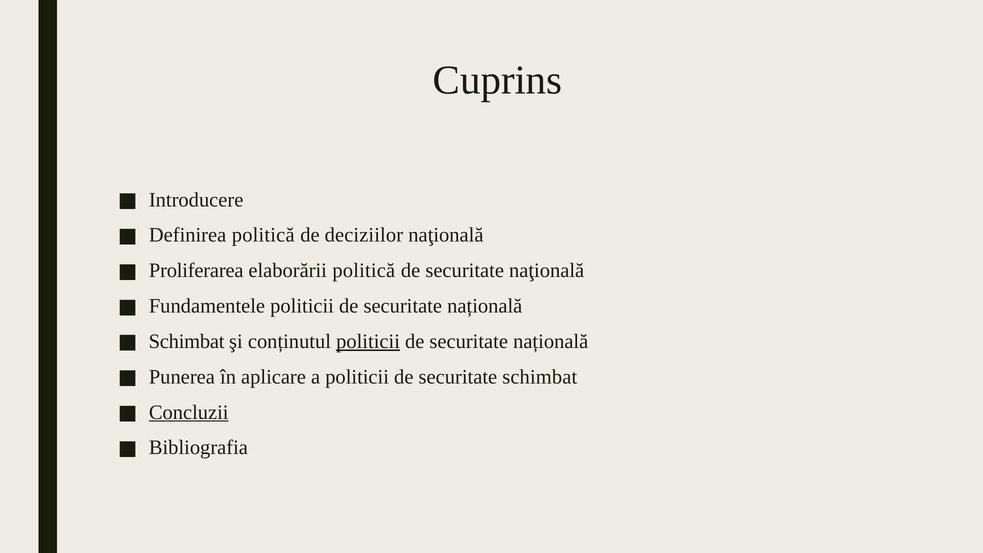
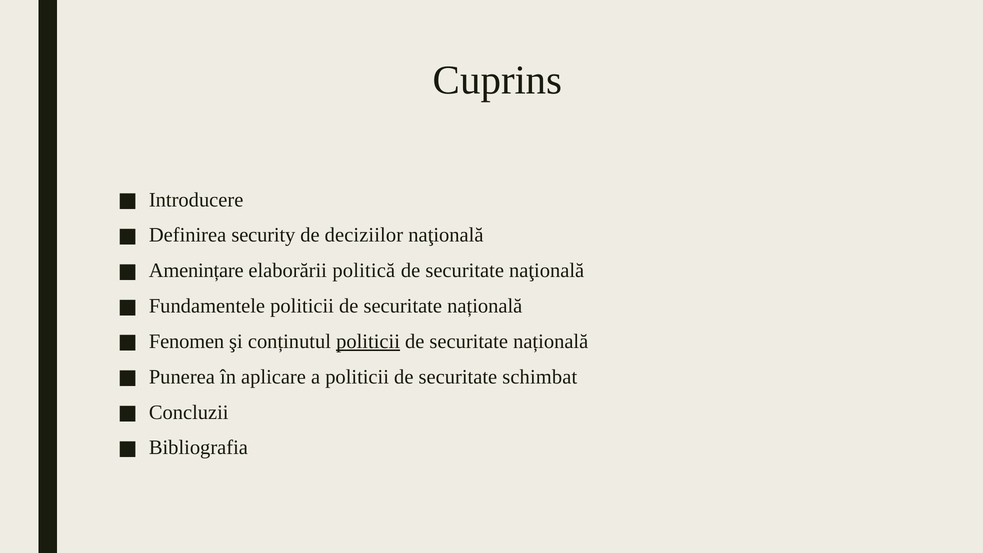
Definirea politică: politică -> security
Proliferarea: Proliferarea -> Amenințare
Schimbat at (187, 341): Schimbat -> Fenomen
Concluzii underline: present -> none
